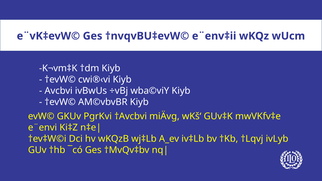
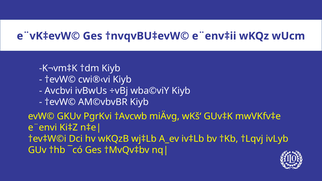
†Avcbvi: †Avcbvi -> †Avcwb
